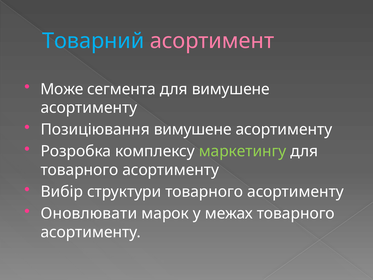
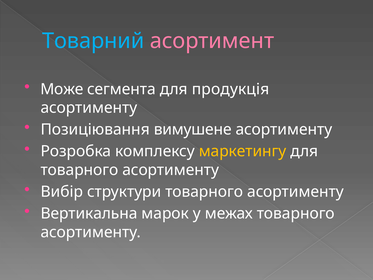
для вимушене: вимушене -> продукція
маркетингу colour: light green -> yellow
Оновлювати: Оновлювати -> Вертикальна
